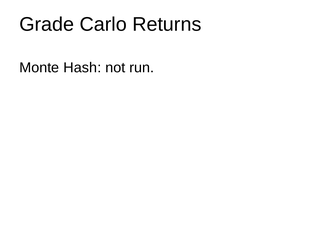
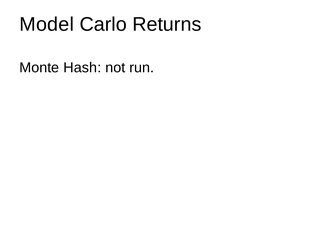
Grade: Grade -> Model
